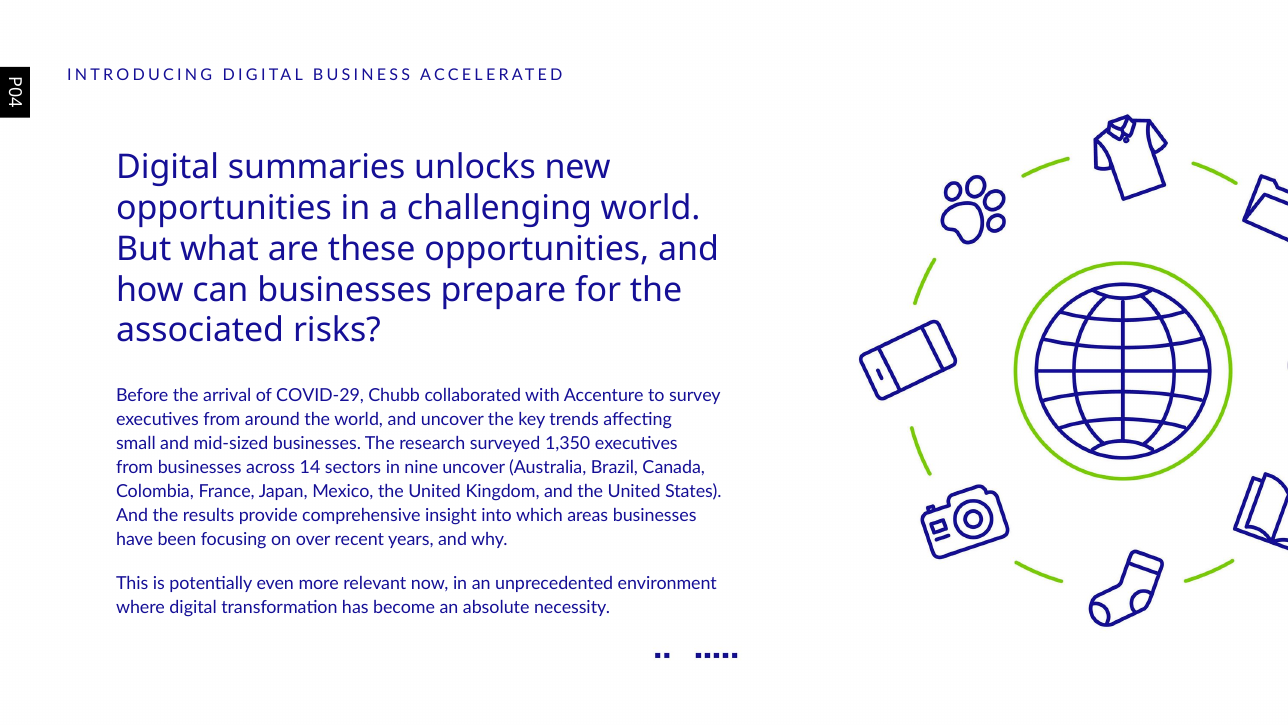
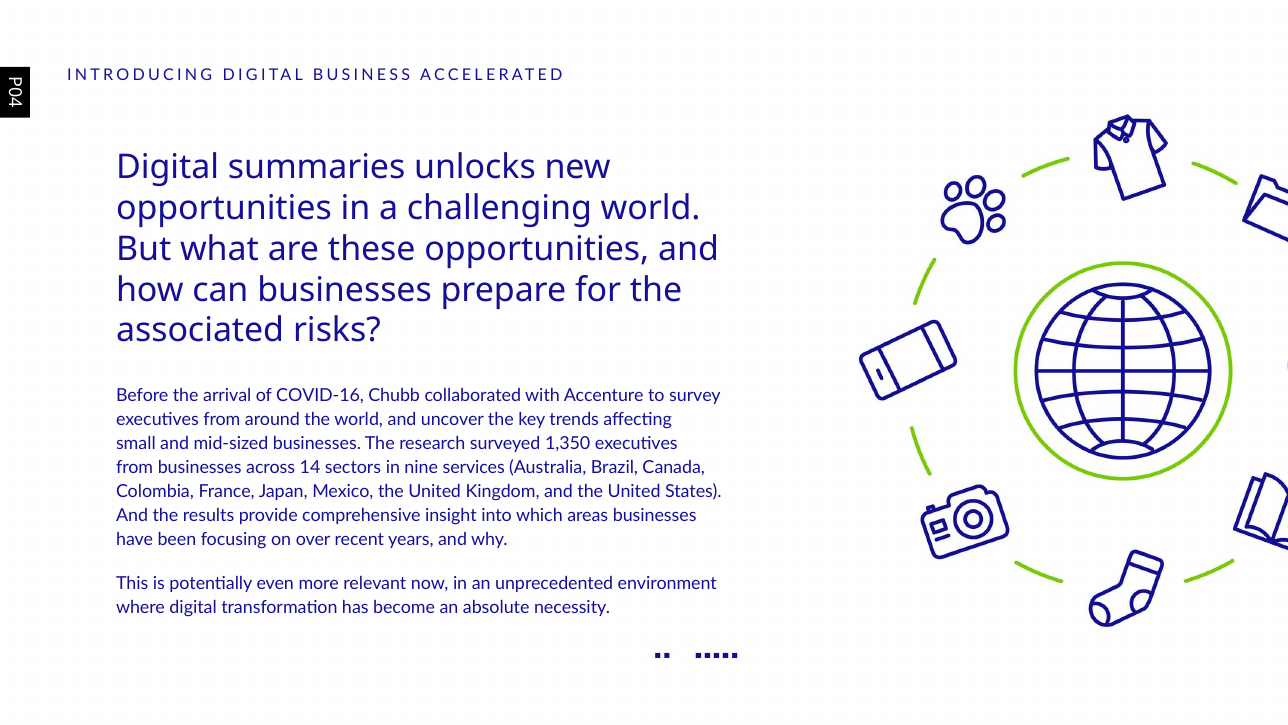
COVID-29: COVID-29 -> COVID-16
nine uncover: uncover -> services
